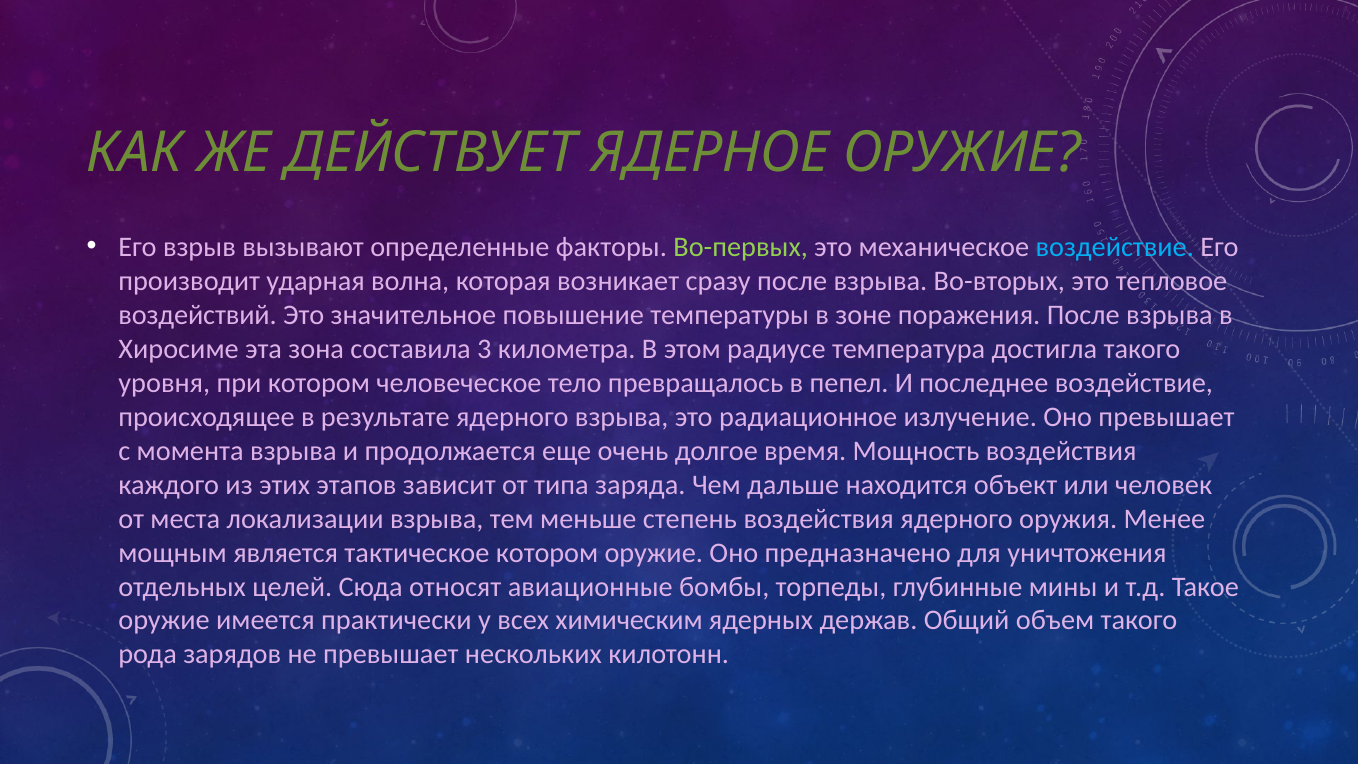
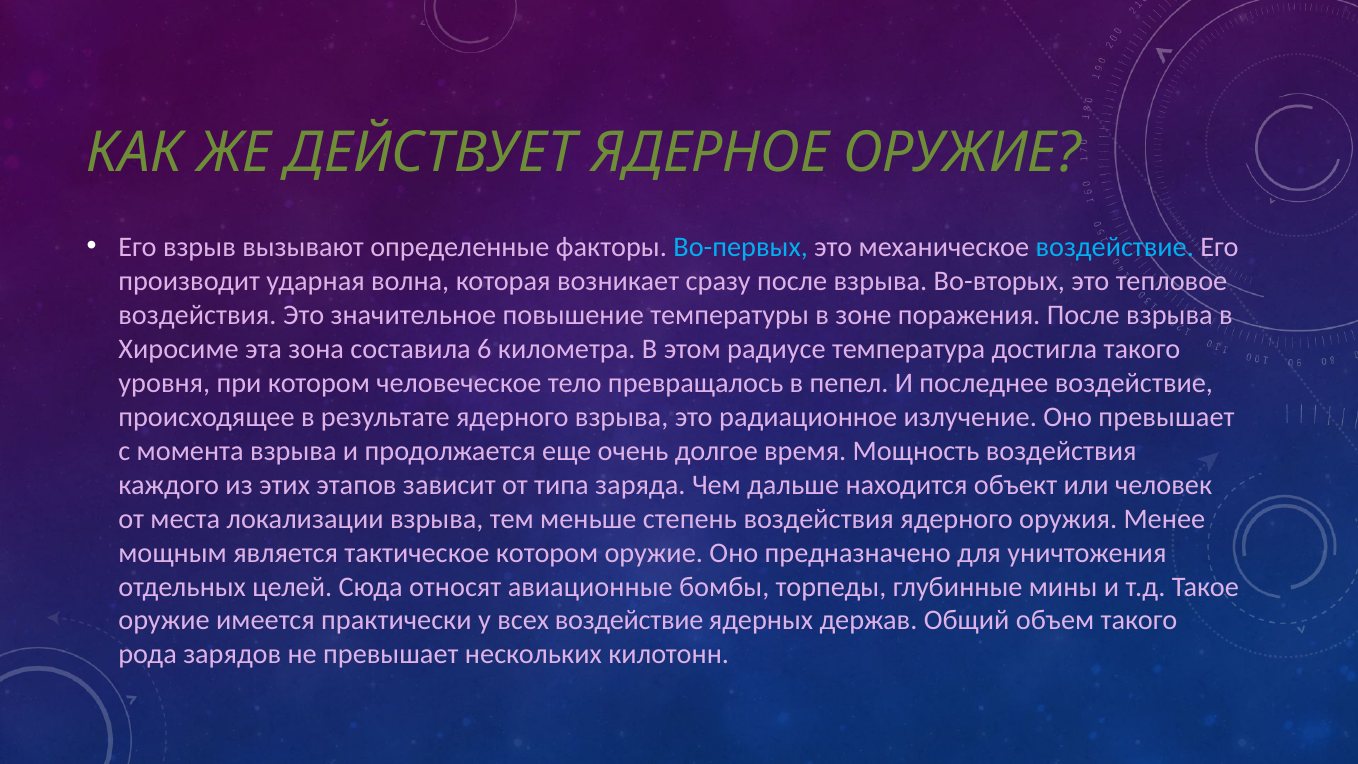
Во-первых colour: light green -> light blue
воздействий at (198, 315): воздействий -> воздействия
3: 3 -> 6
всех химическим: химическим -> воздействие
